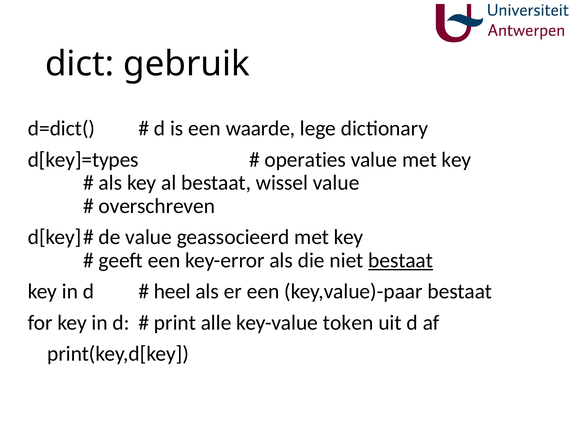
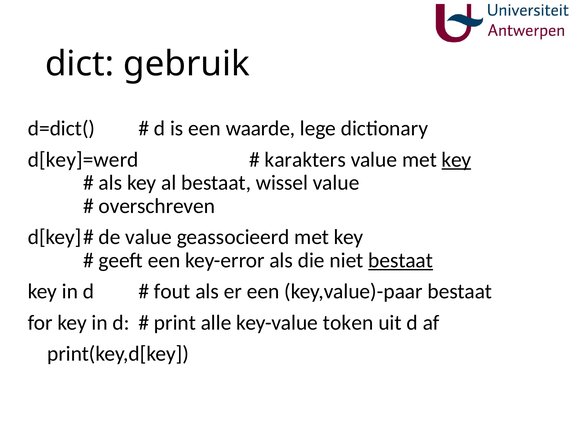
d[key]=types: d[key]=types -> d[key]=werd
operaties: operaties -> karakters
key at (456, 160) underline: none -> present
heel: heel -> fout
